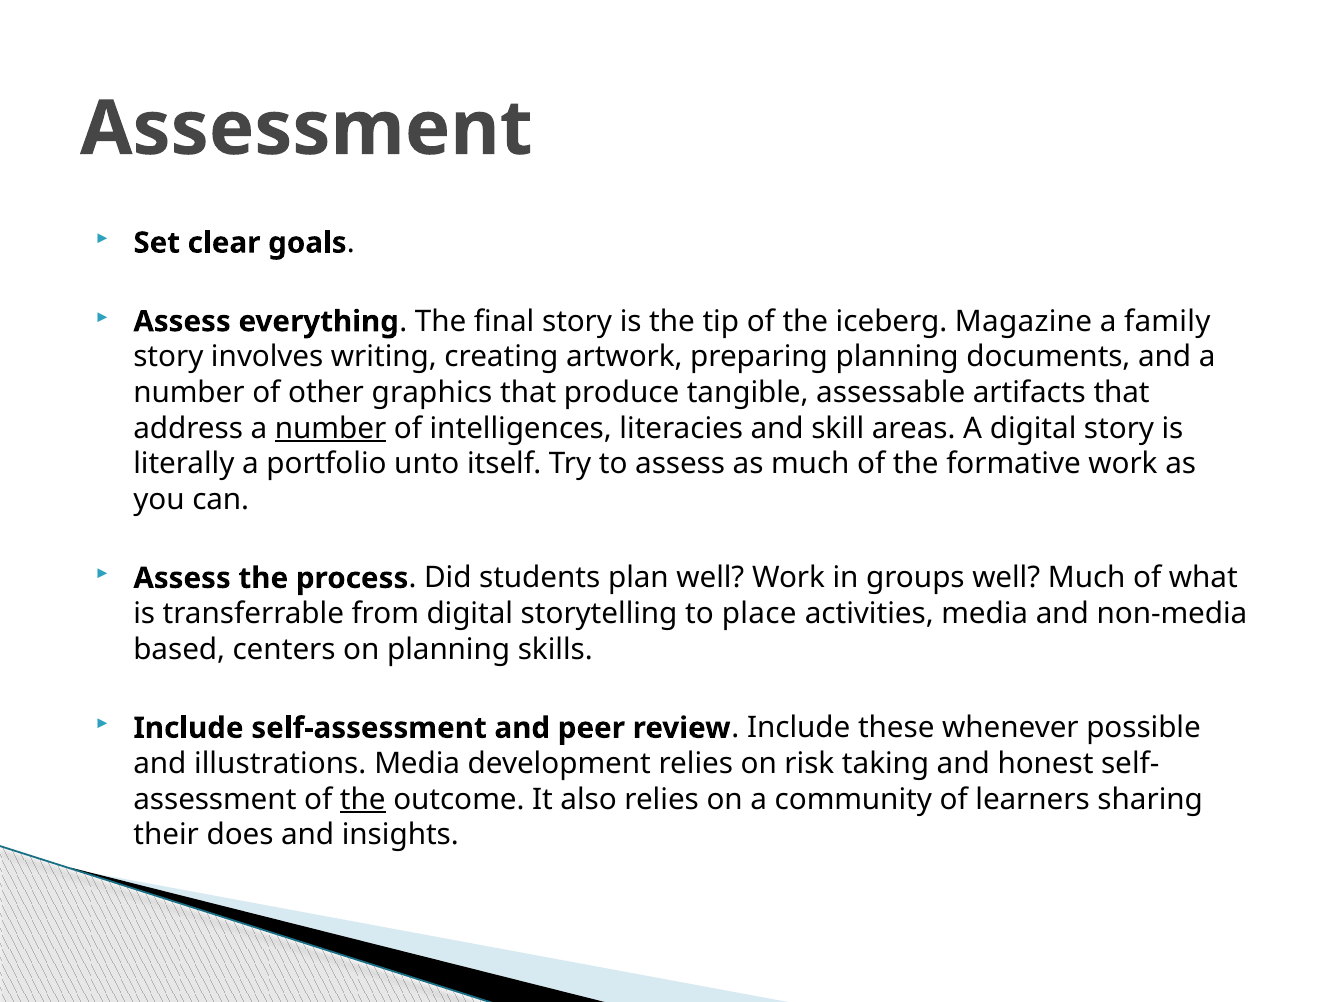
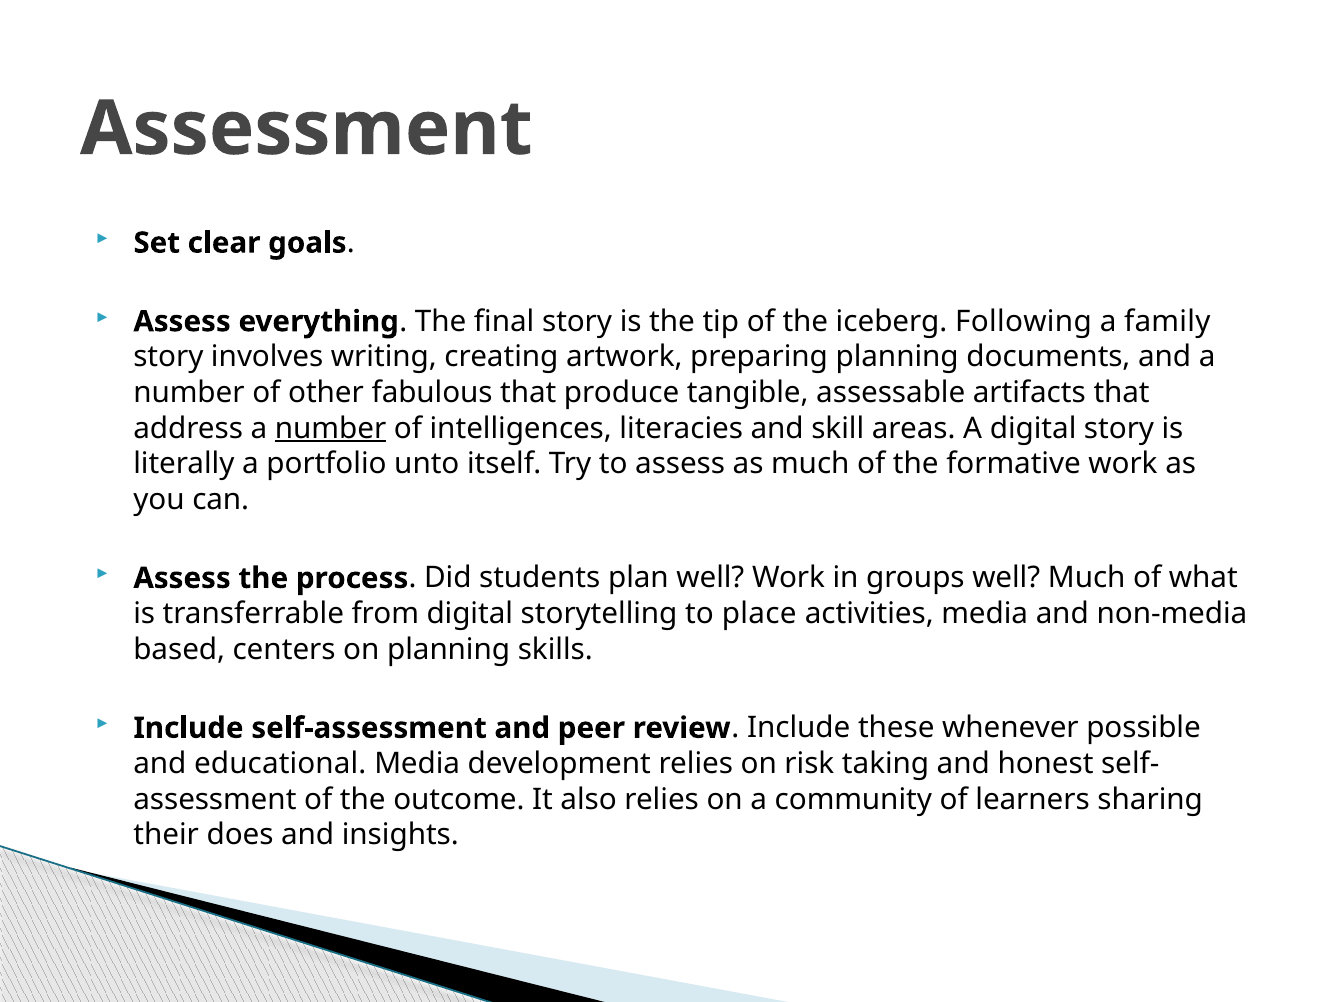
Magazine: Magazine -> Following
graphics: graphics -> fabulous
illustrations: illustrations -> educational
the at (363, 799) underline: present -> none
